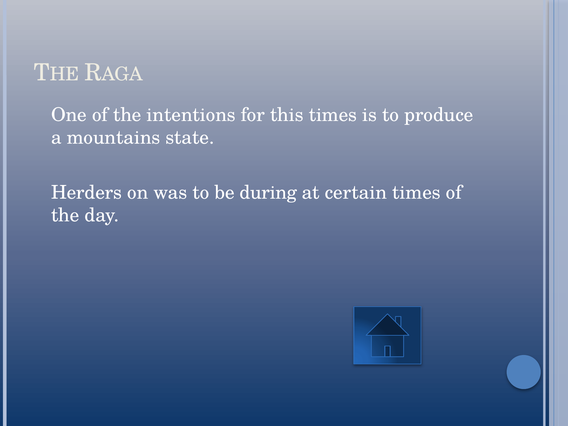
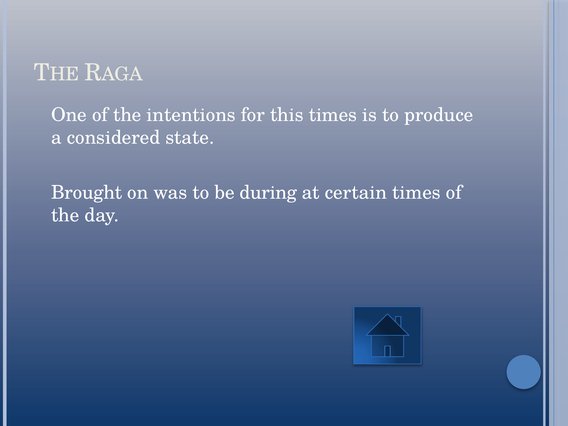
mountains: mountains -> considered
Herders: Herders -> Brought
